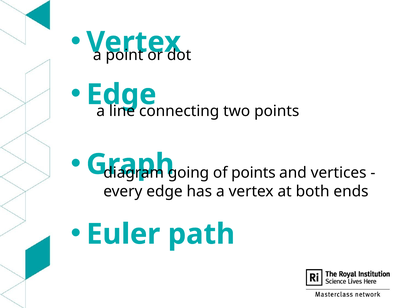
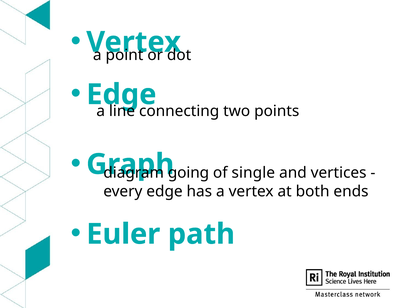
of points: points -> single
